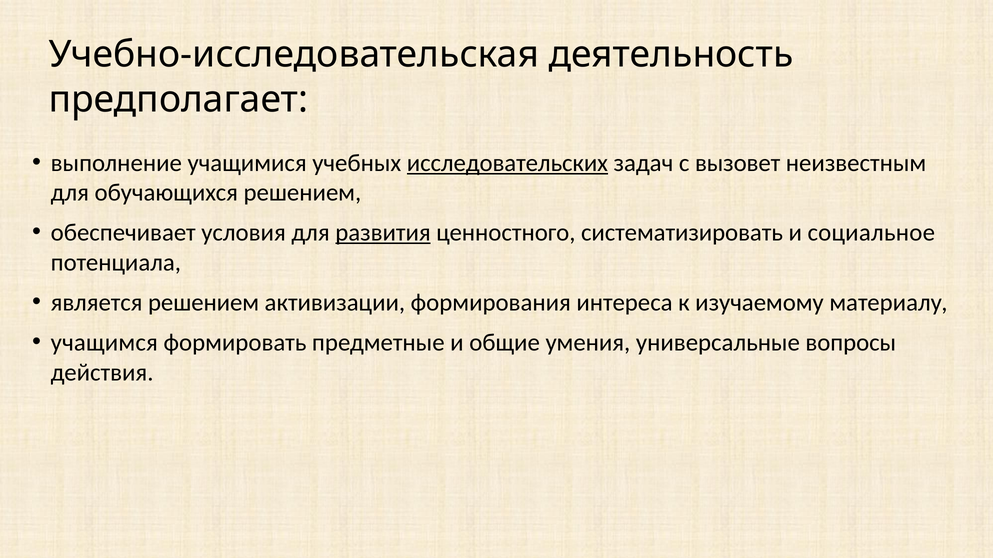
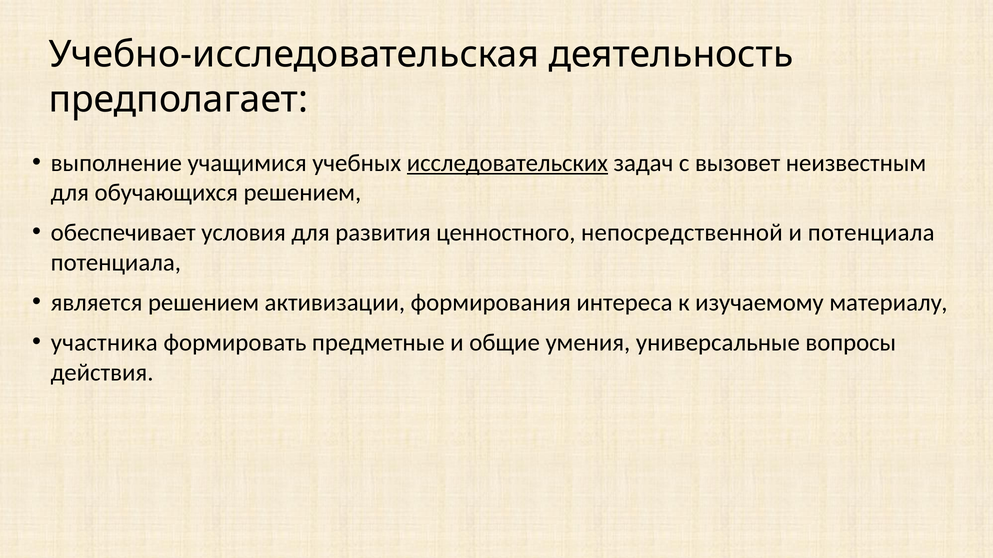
развития underline: present -> none
систематизировать: систематизировать -> непосредственной
и социальное: социальное -> потенциала
учащимся: учащимся -> участника
